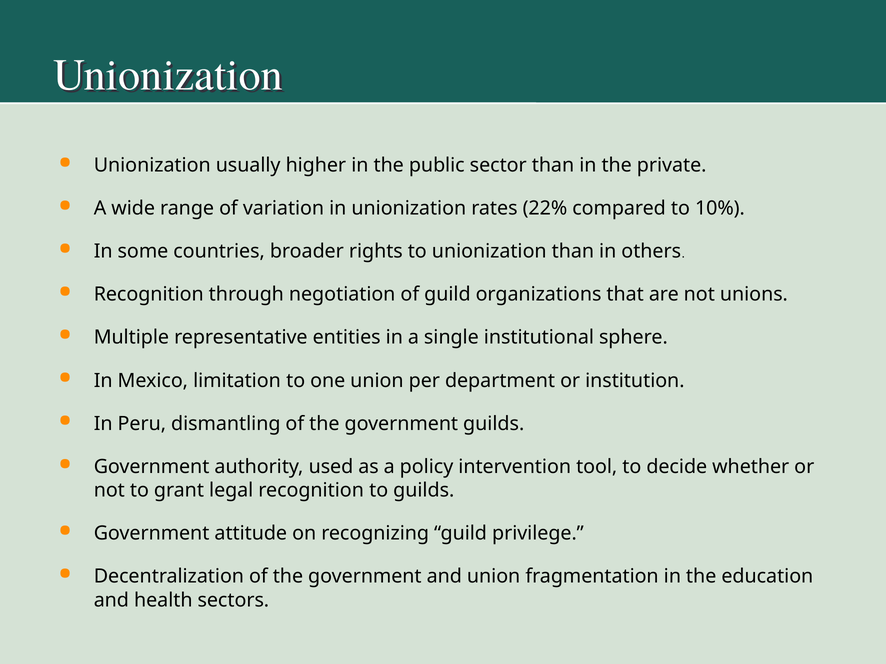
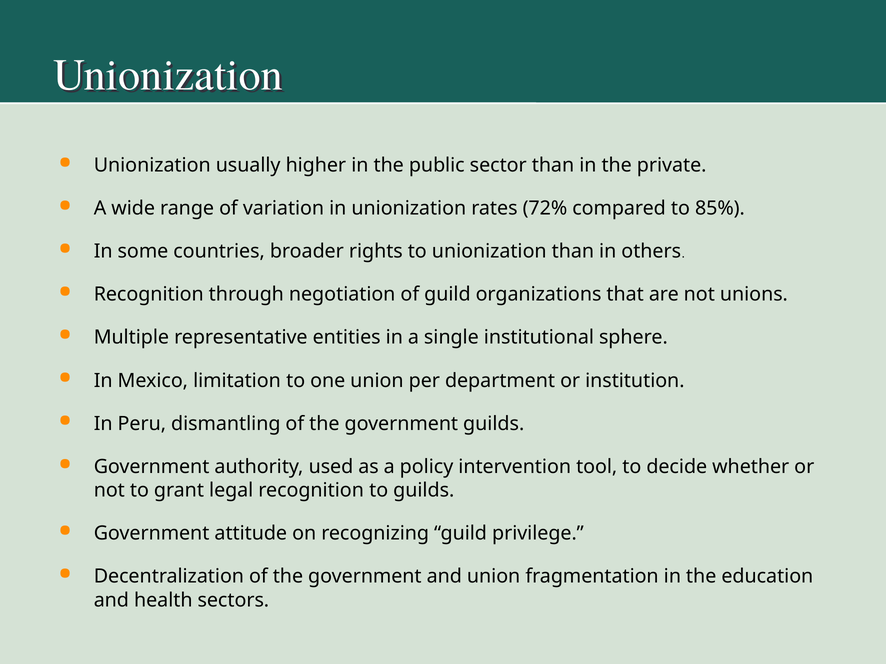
22%: 22% -> 72%
10%: 10% -> 85%
